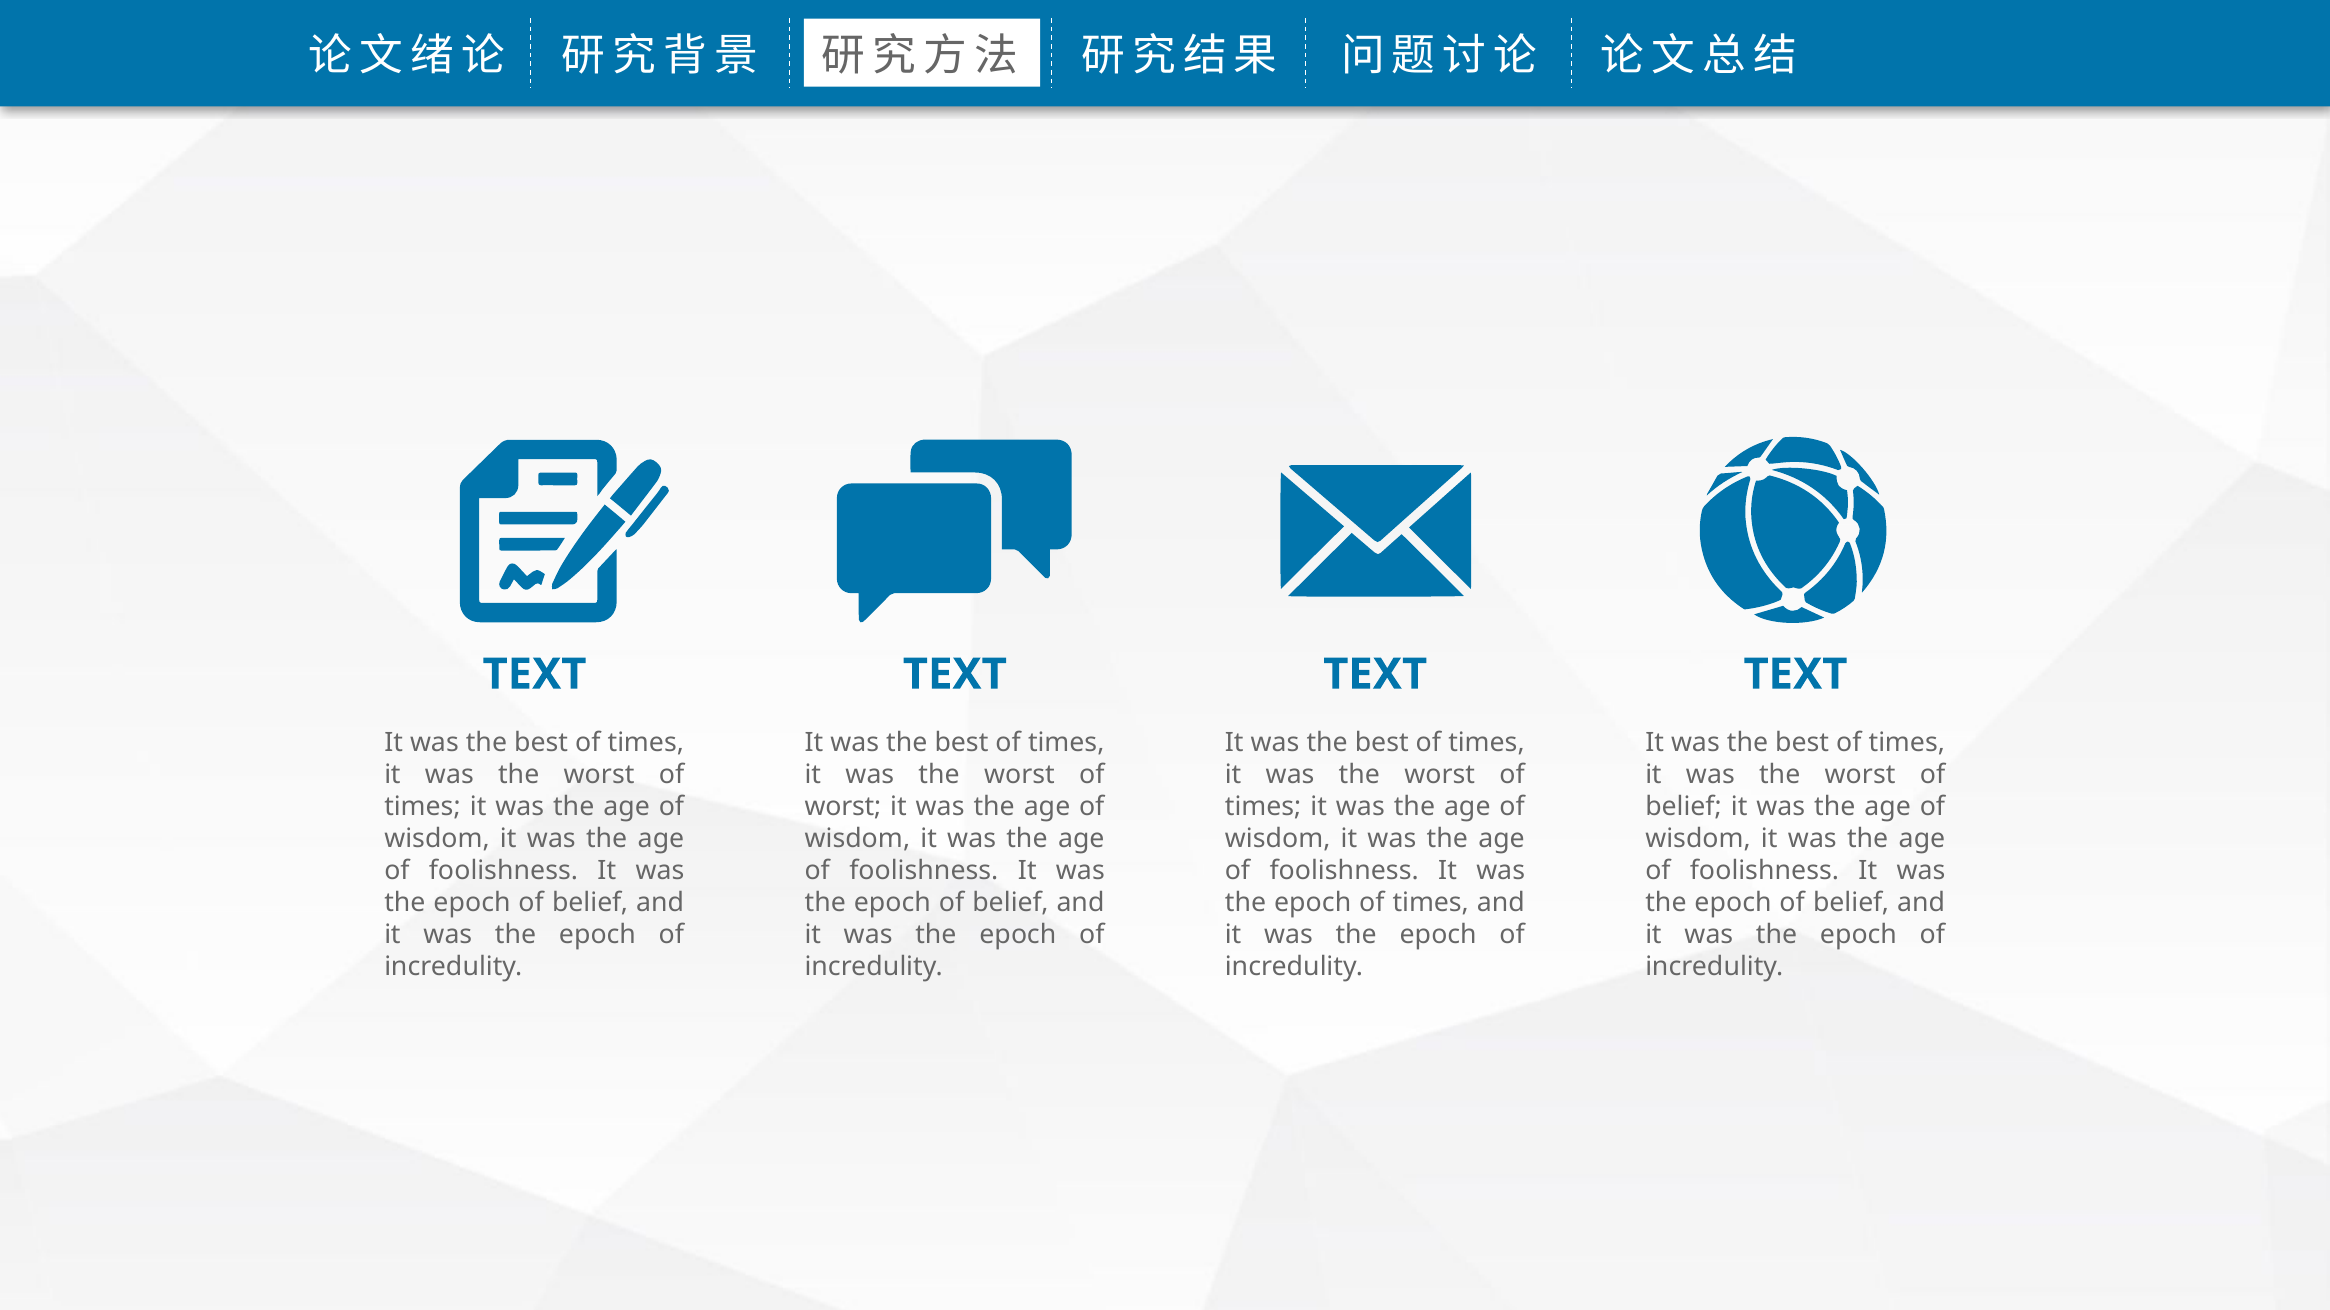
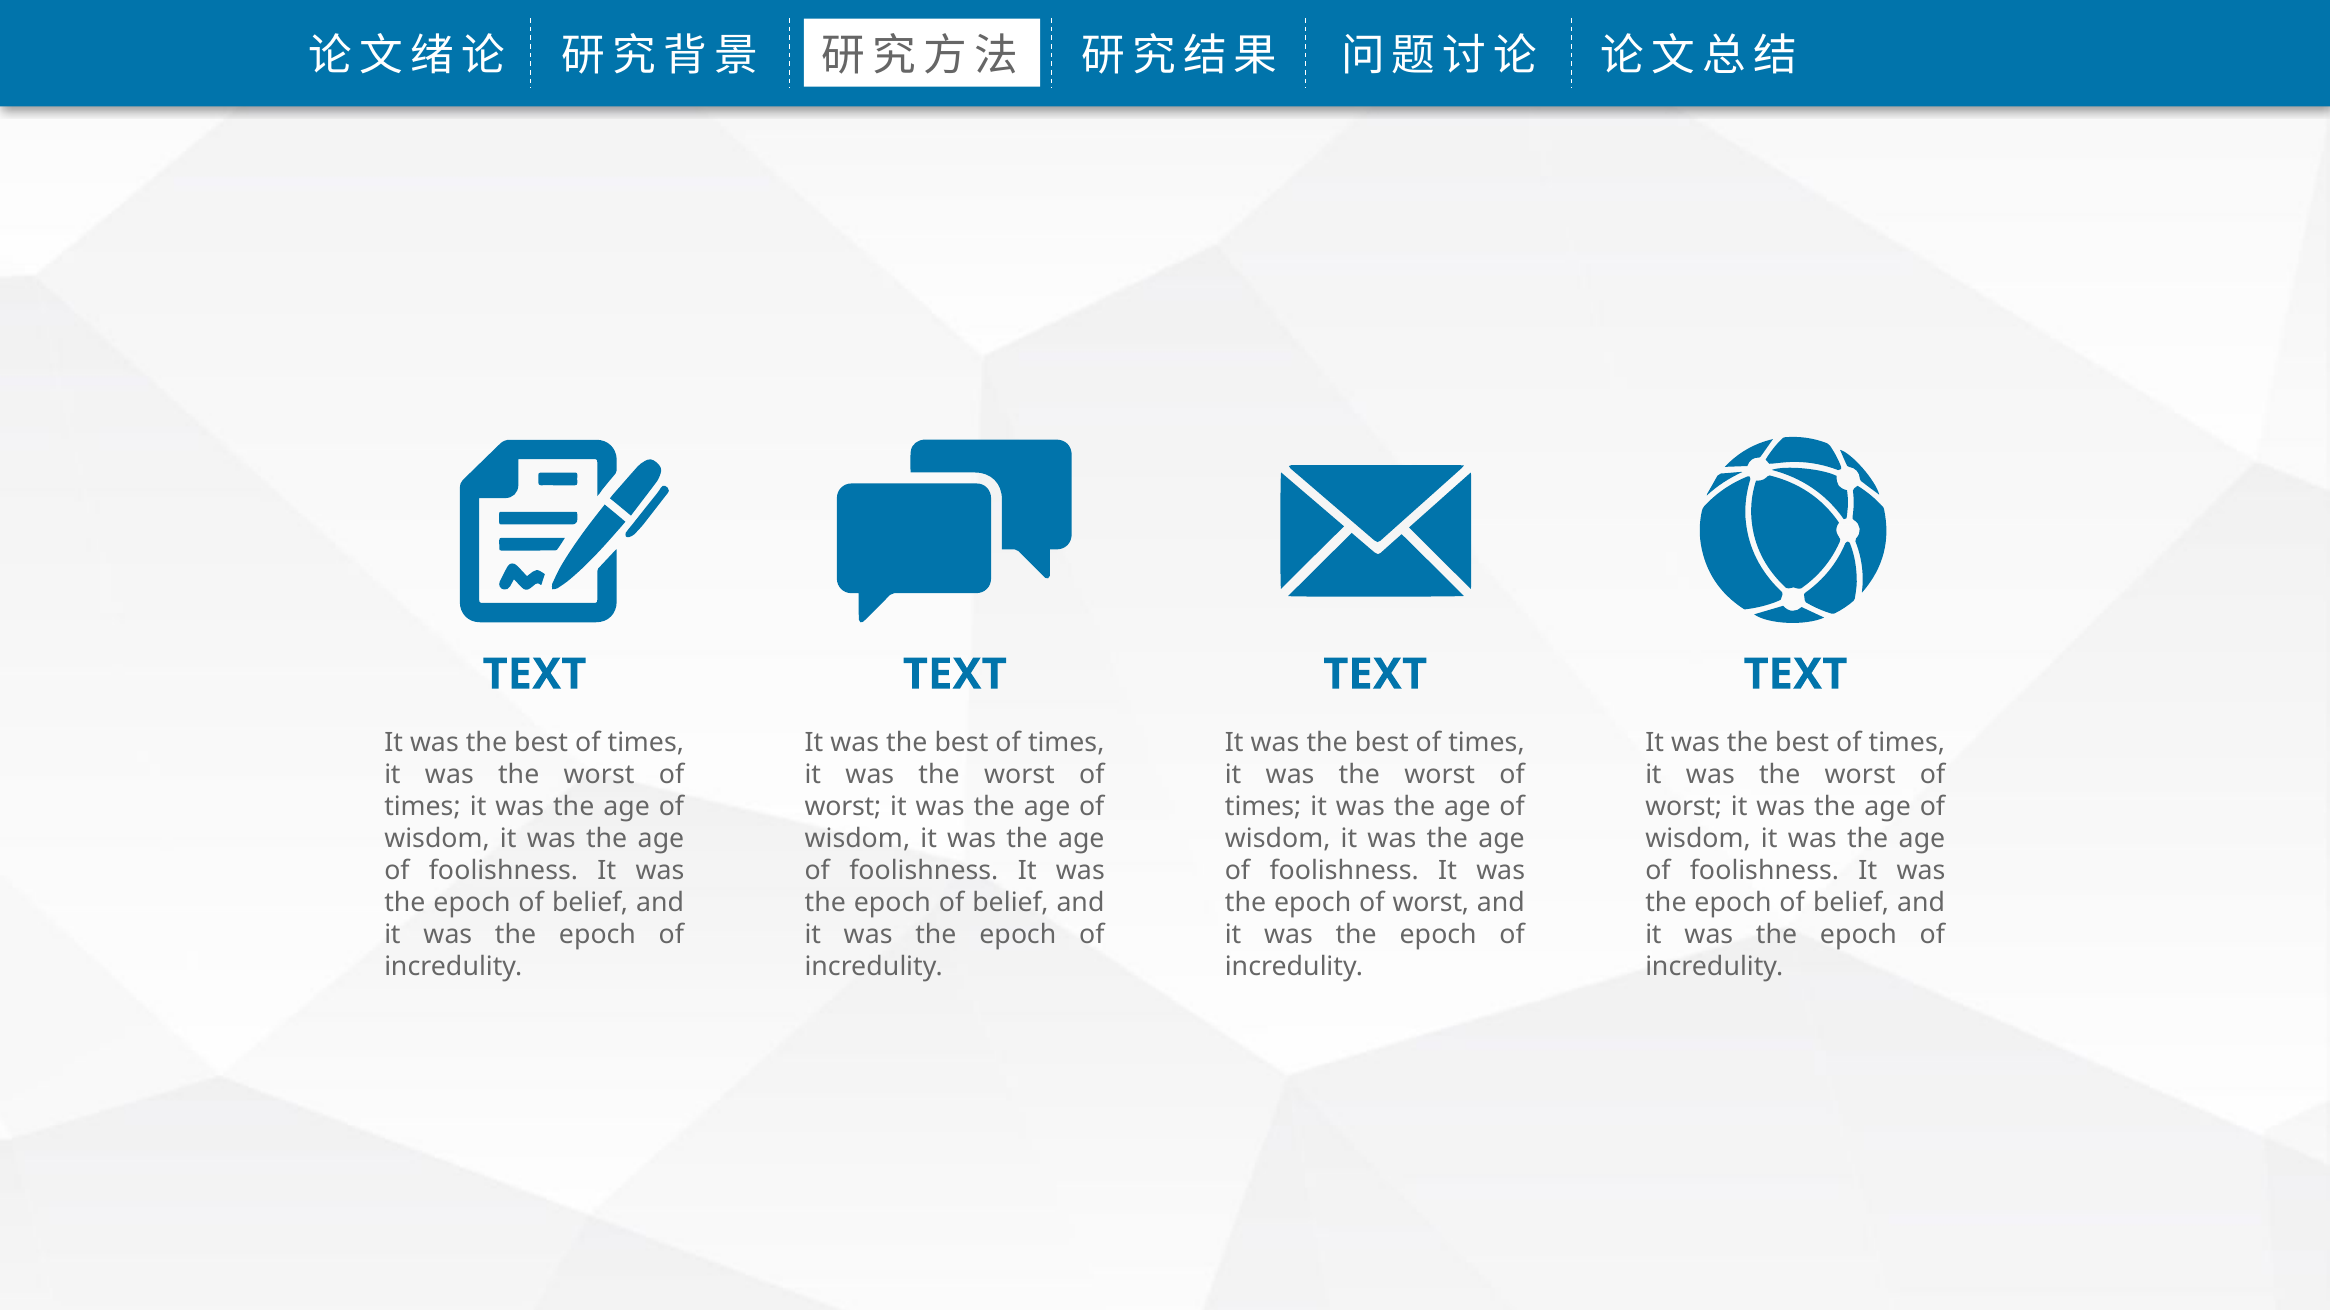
belief at (1684, 807): belief -> worst
epoch of times: times -> worst
